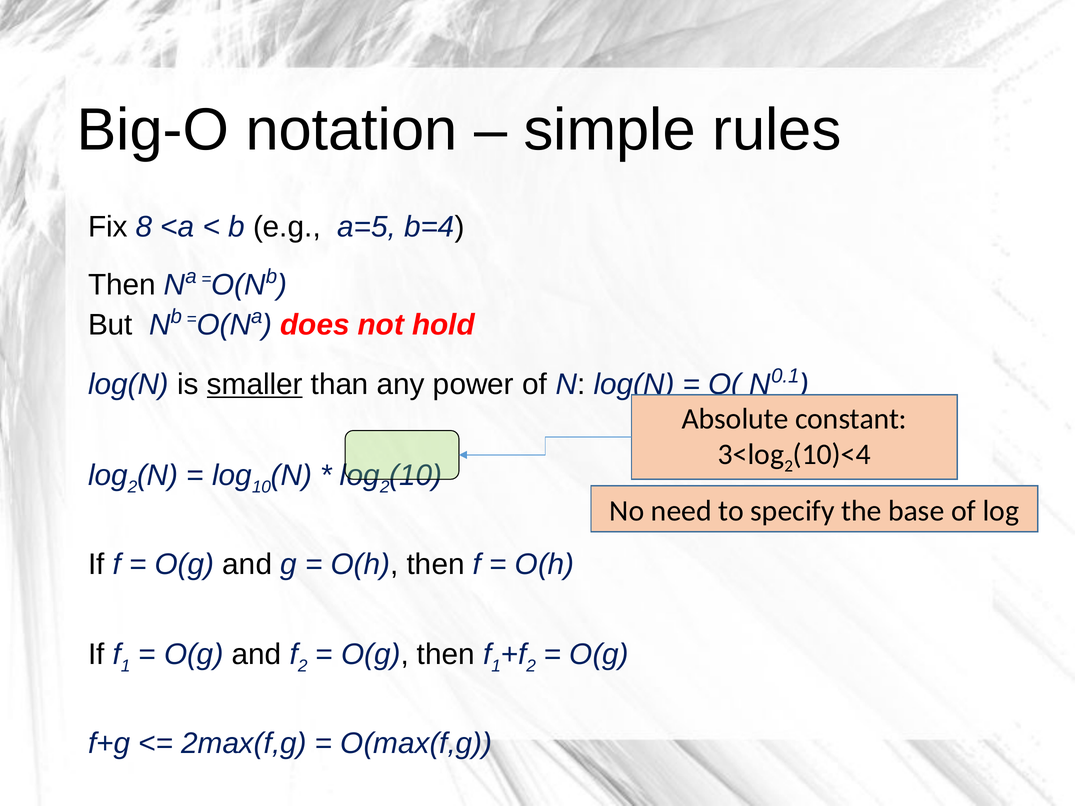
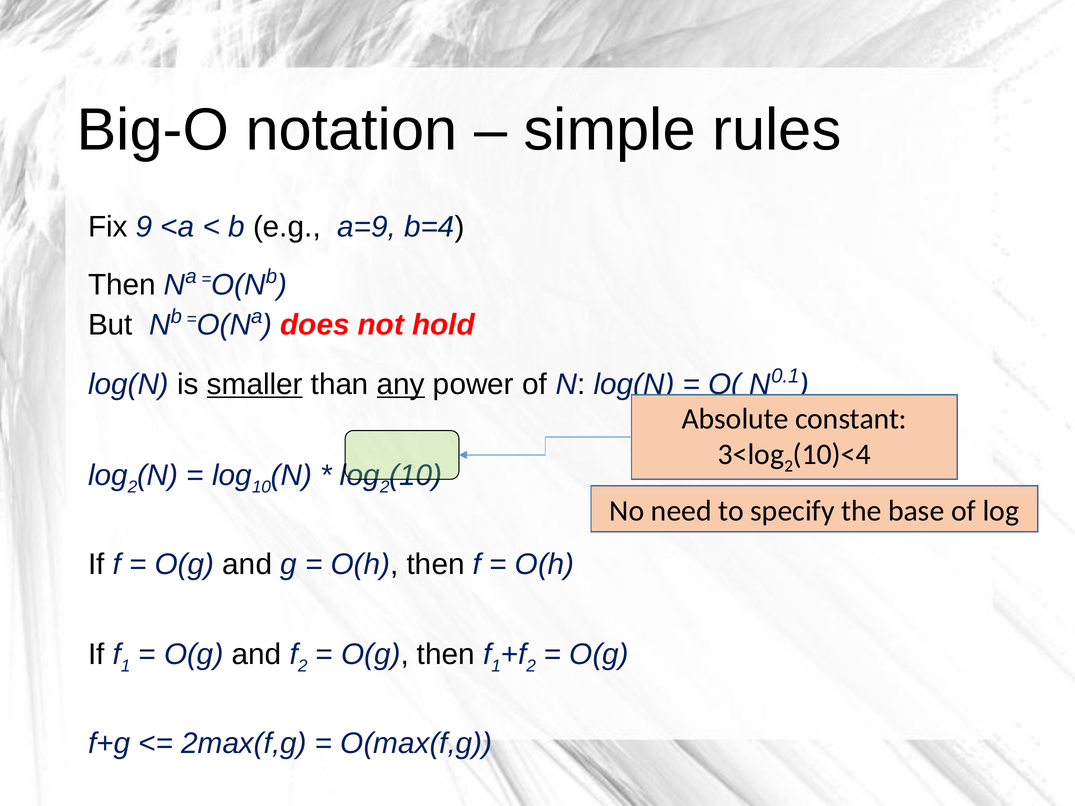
8: 8 -> 9
a=5: a=5 -> a=9
any underline: none -> present
